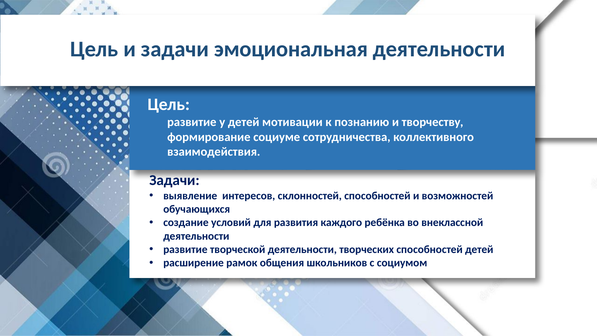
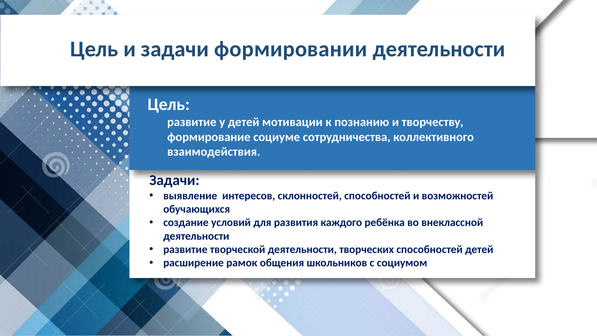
эмоциональная: эмоциональная -> формировании
